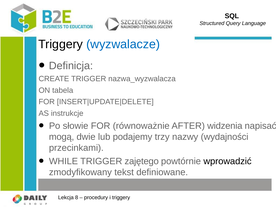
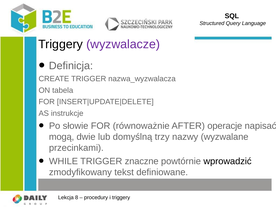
wyzwalacze colour: blue -> purple
widzenia: widzenia -> operacje
podajemy: podajemy -> domyślną
wydajności: wydajności -> wyzwalane
zajętego: zajętego -> znaczne
